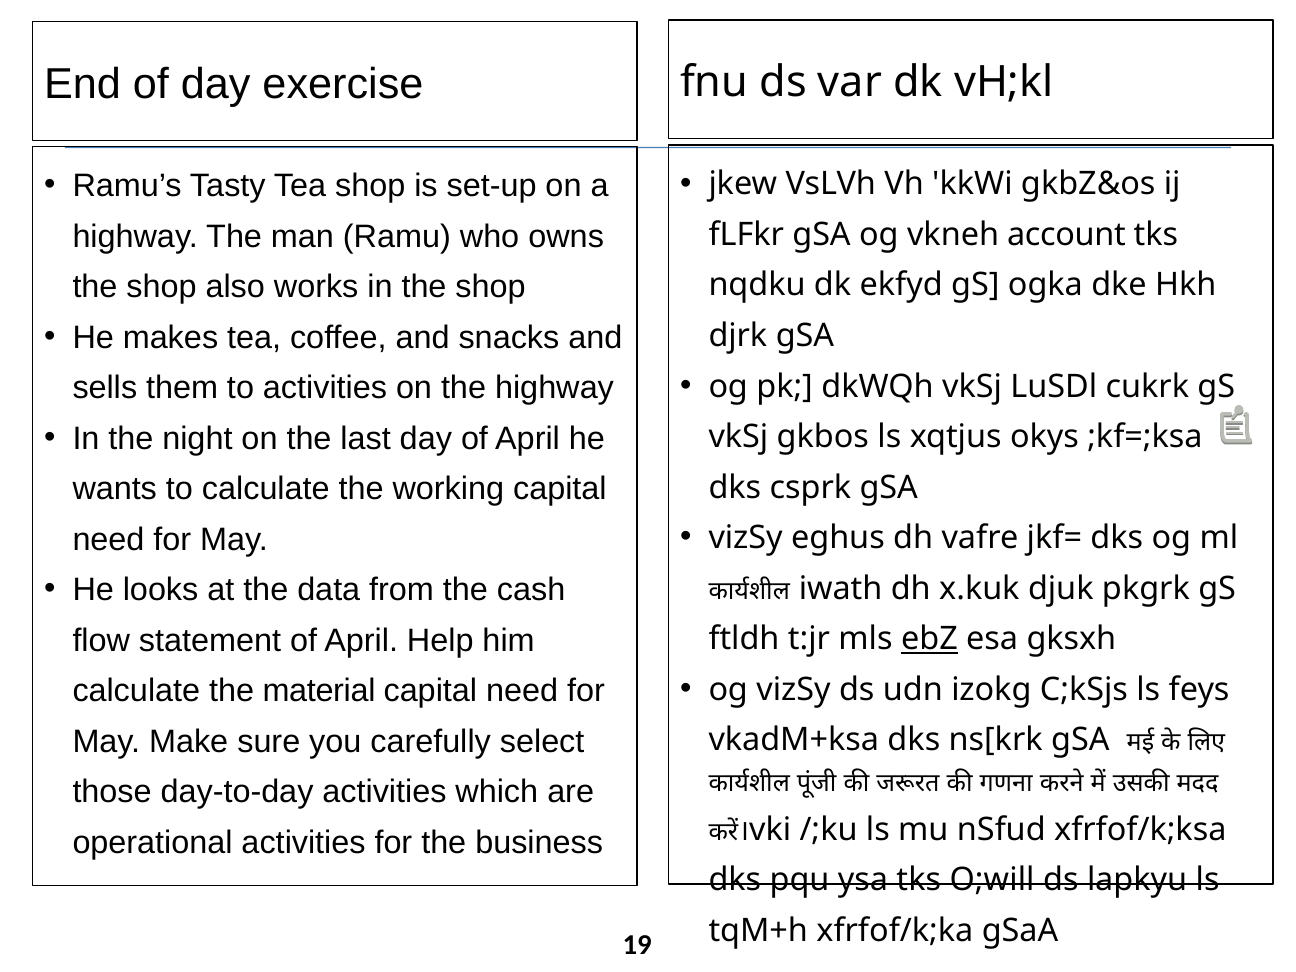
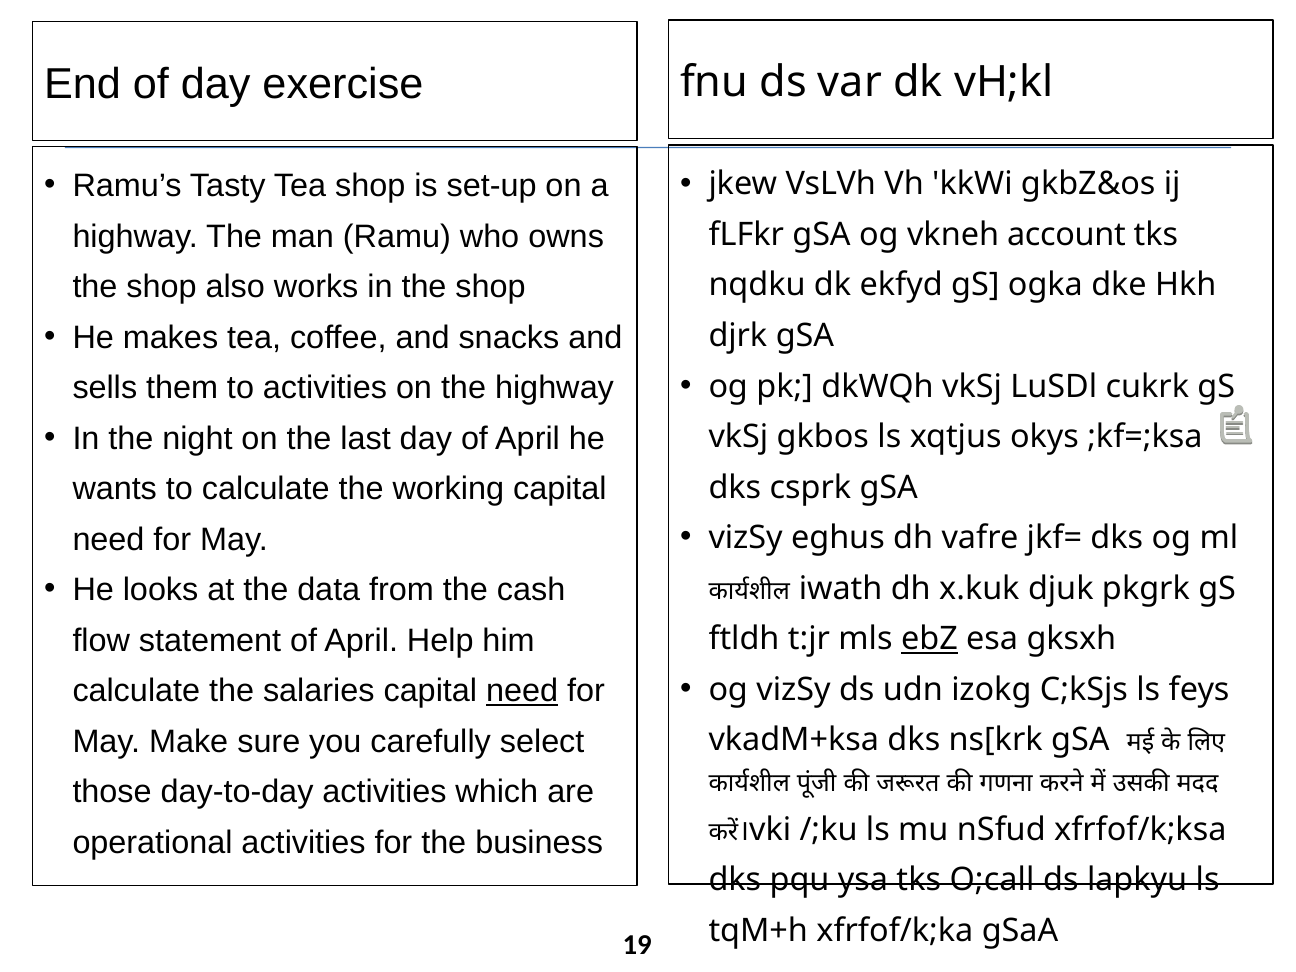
material: material -> salaries
need at (522, 691) underline: none -> present
O;will: O;will -> O;call
